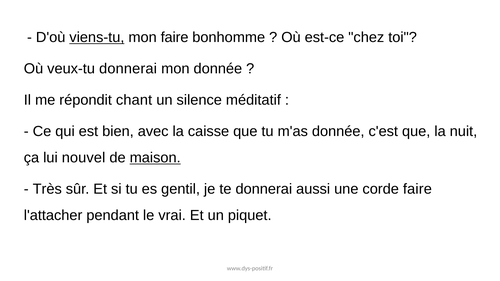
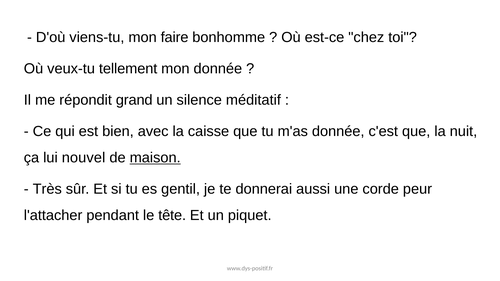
viens-tu underline: present -> none
veux-tu donnerai: donnerai -> tellement
chant: chant -> grand
corde faire: faire -> peur
vrai: vrai -> tête
